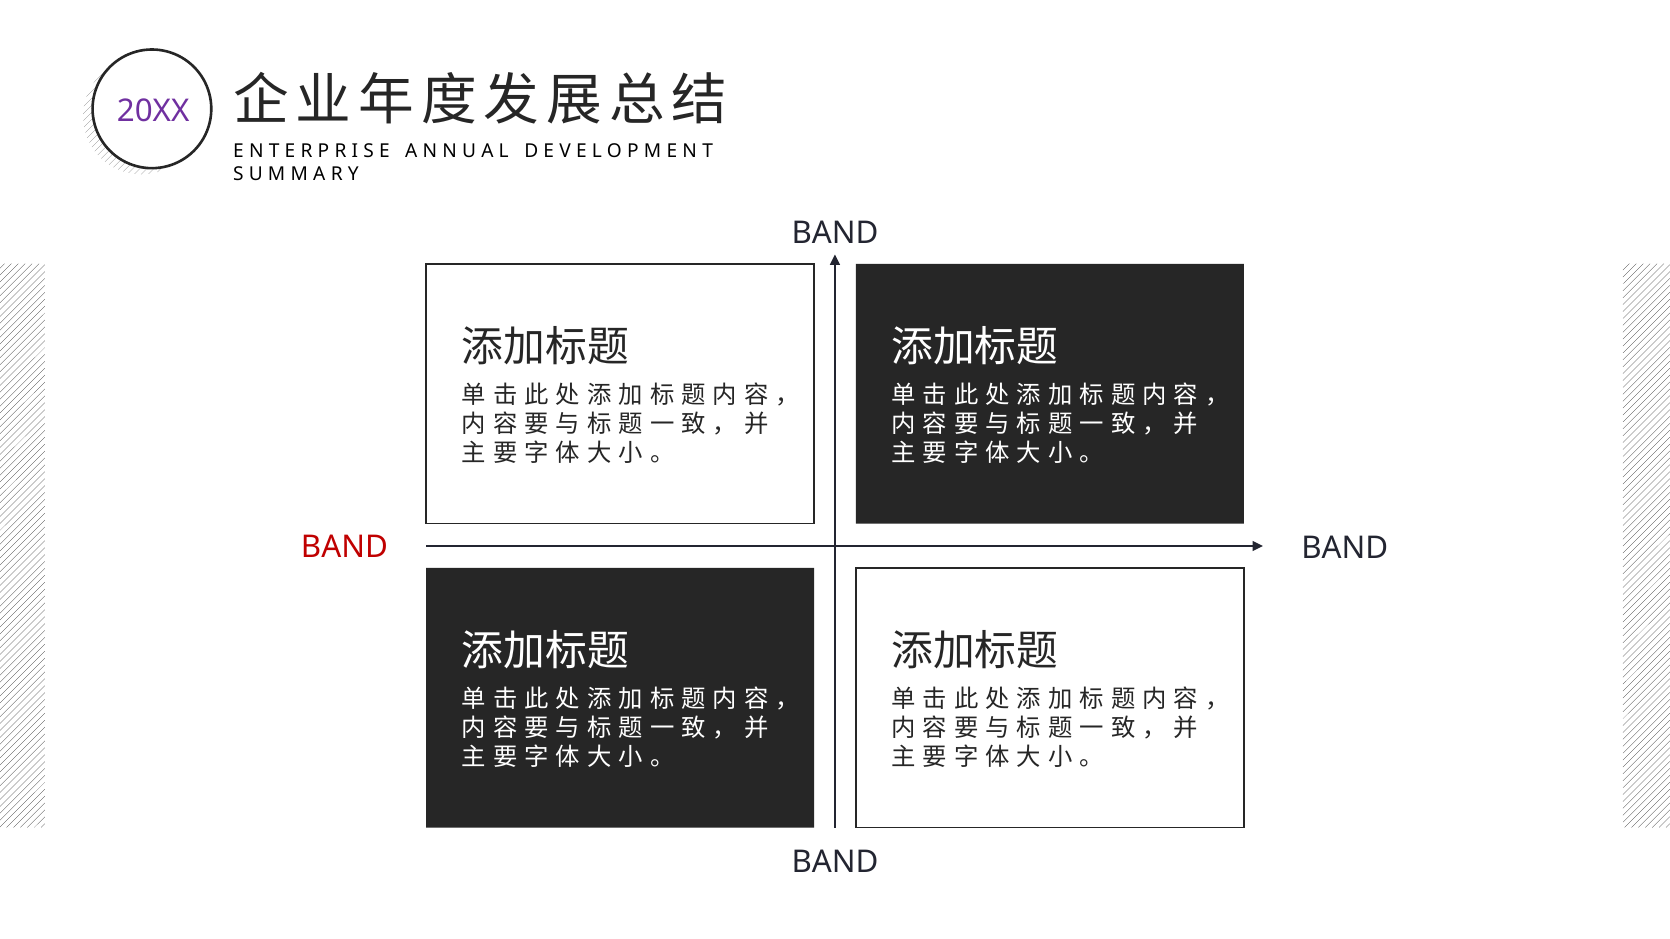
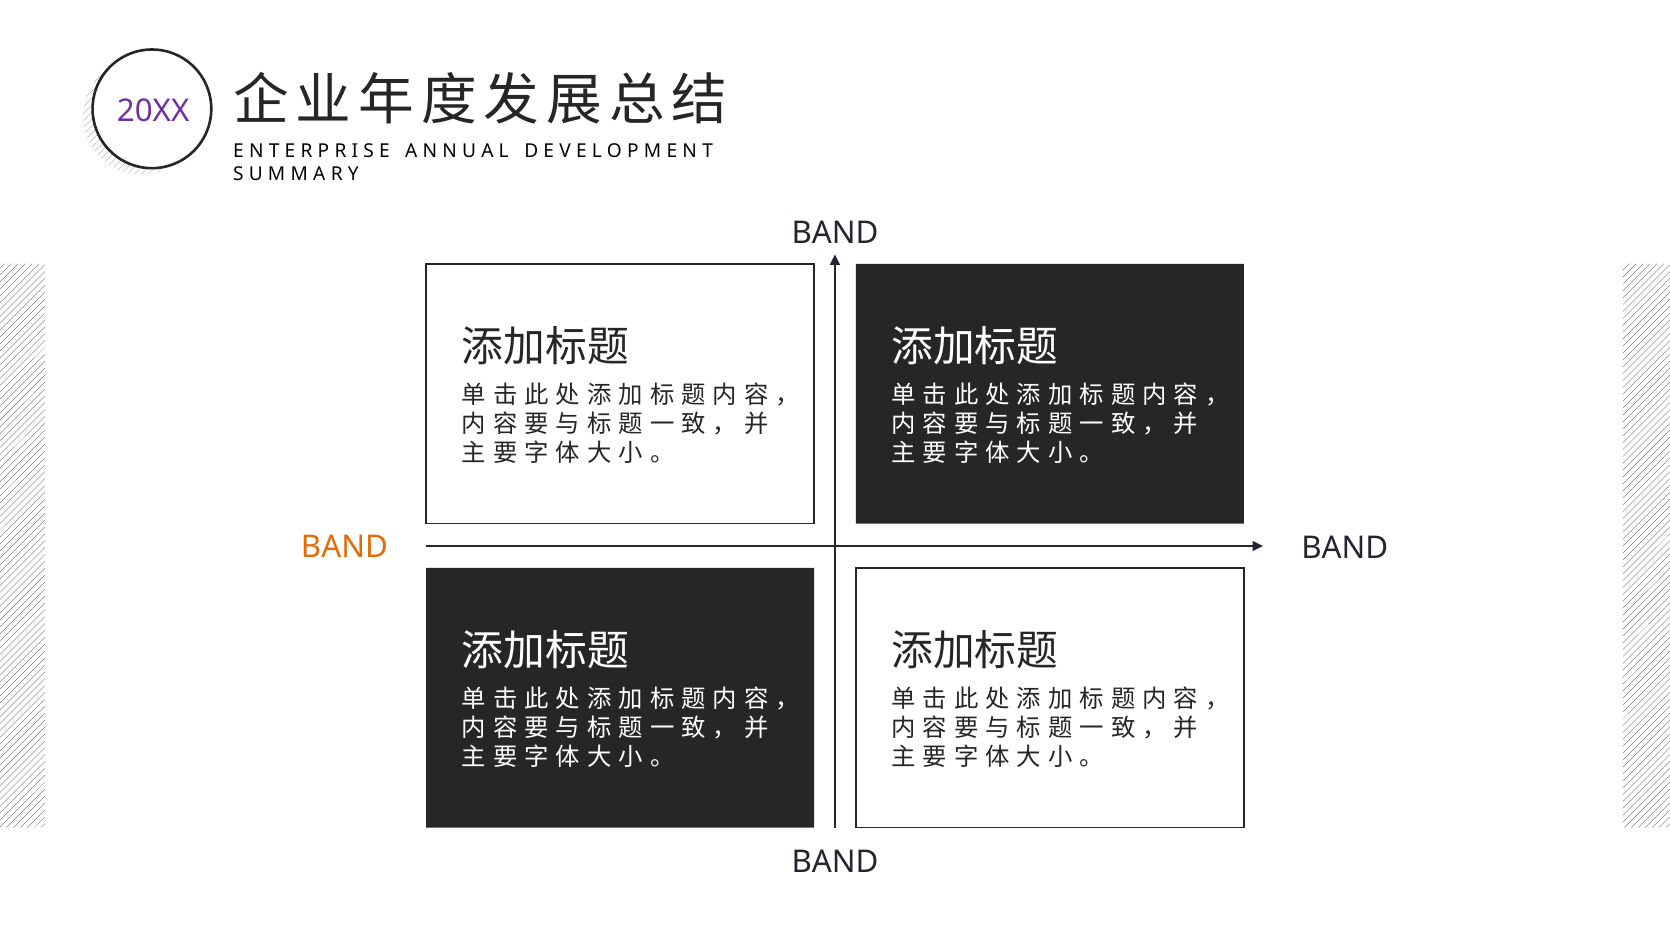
BAND at (344, 548) colour: red -> orange
